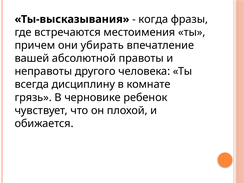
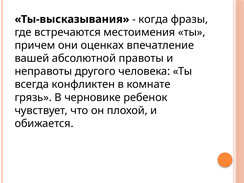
убирать: убирать -> оценках
дисциплину: дисциплину -> конфликтен
